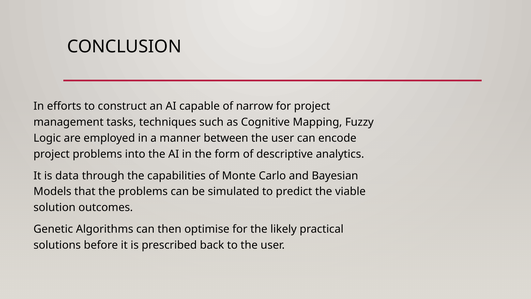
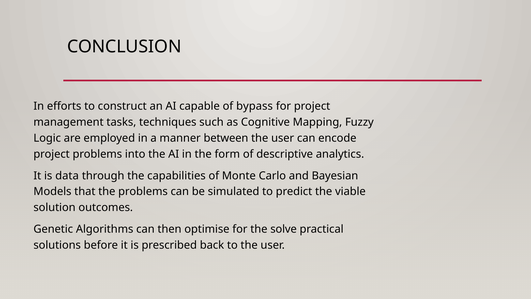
narrow: narrow -> bypass
likely: likely -> solve
